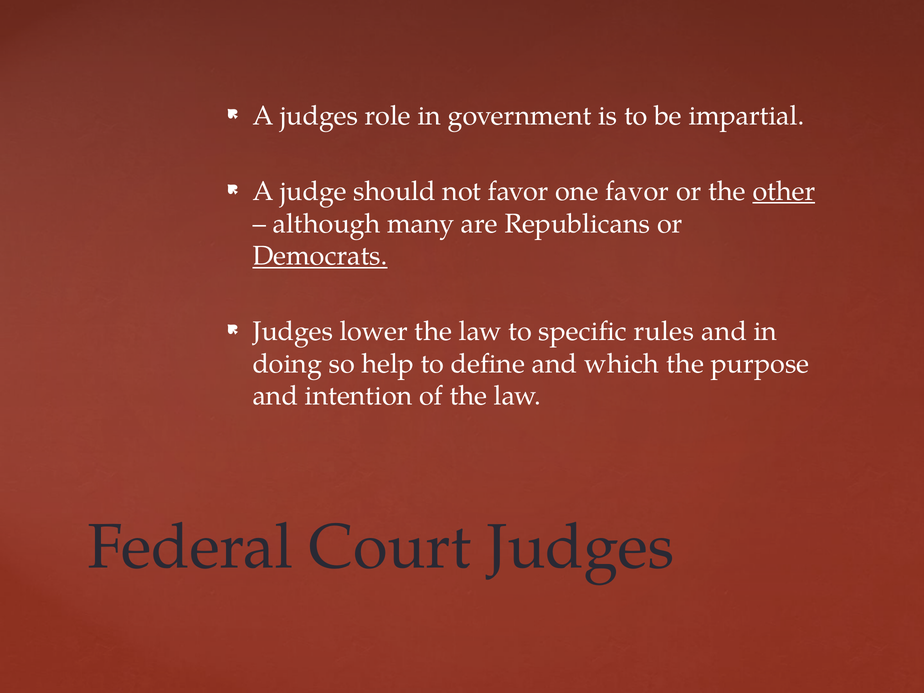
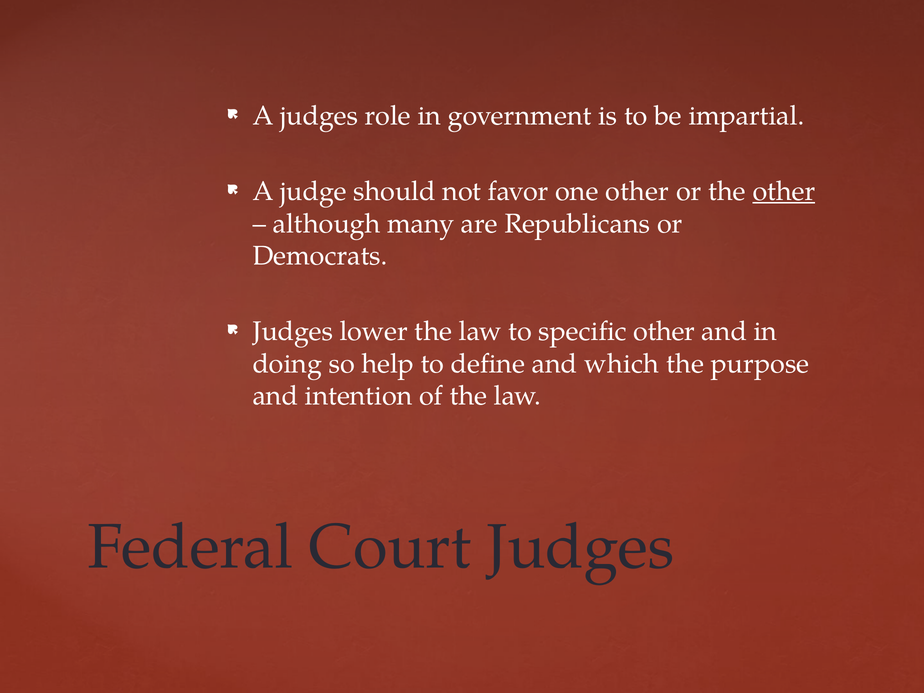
one favor: favor -> other
Democrats underline: present -> none
specific rules: rules -> other
